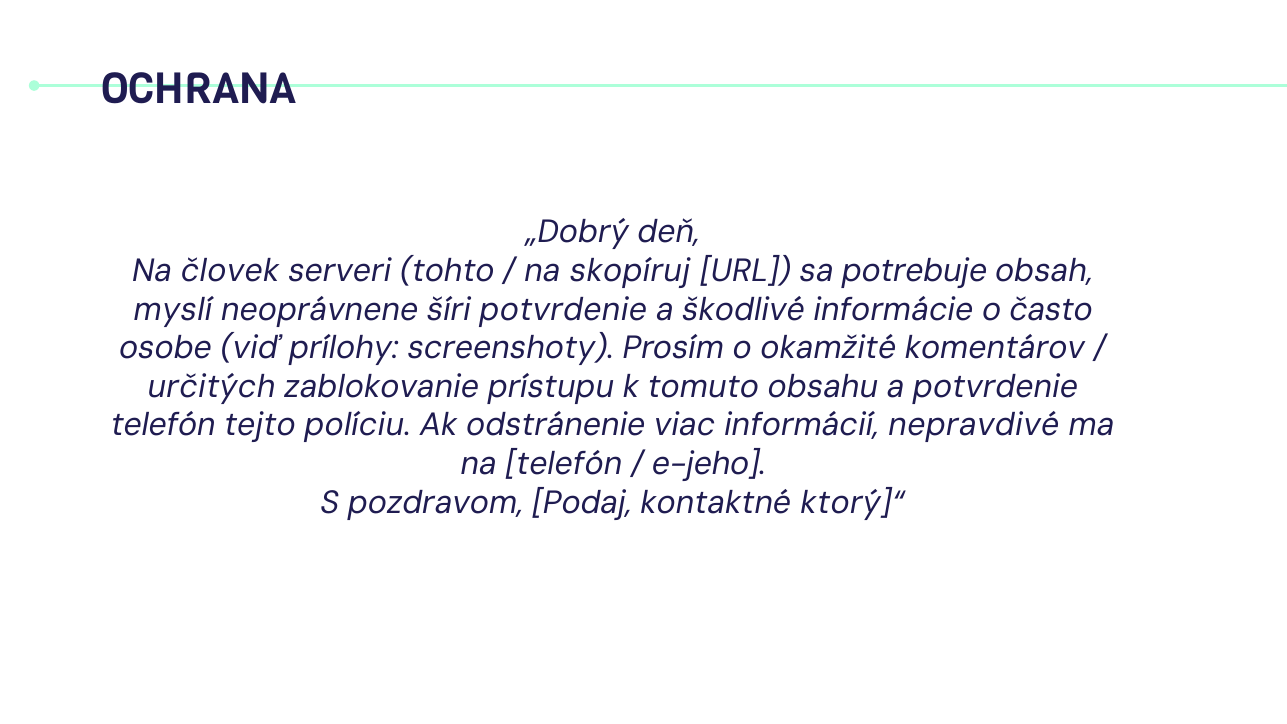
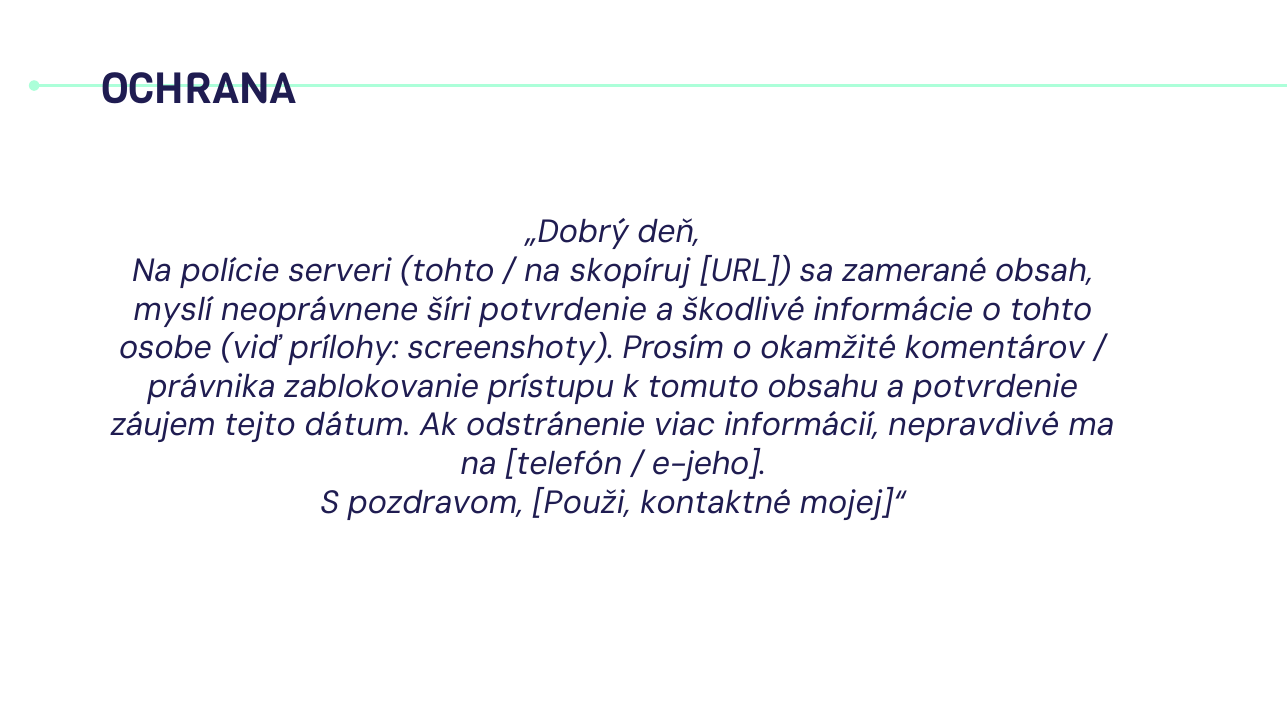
človek: človek -> polície
potrebuje: potrebuje -> zamerané
o často: často -> tohto
určitých: určitých -> právnika
telefón at (163, 425): telefón -> záujem
políciu: políciu -> dátum
Podaj: Podaj -> Použi
ktorý]“: ktorý]“ -> mojej]“
